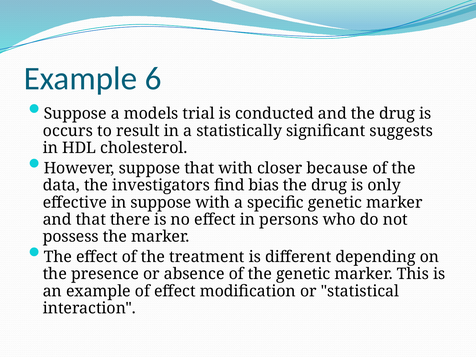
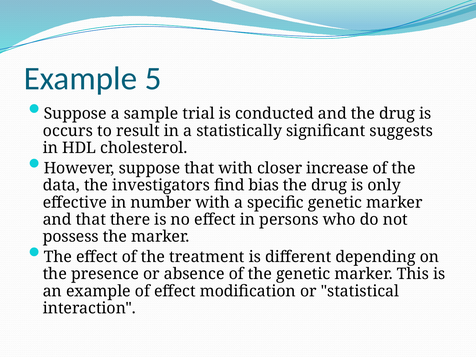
6: 6 -> 5
models: models -> sample
because: because -> increase
in suppose: suppose -> number
